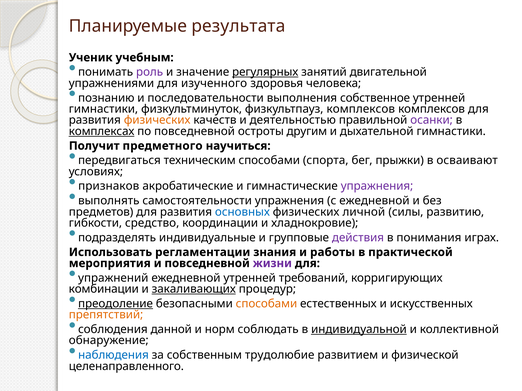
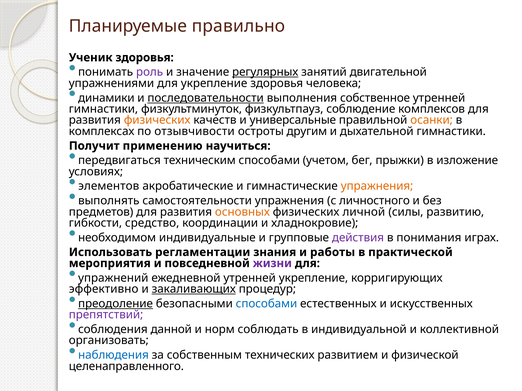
результата: результата -> правильно
Ученик учебным: учебным -> здоровья
для изученного: изученного -> укрепление
познанию: познанию -> динамики
последовательности underline: none -> present
физкультпауз комплексов: комплексов -> соблюдение
деятельностью: деятельностью -> универсальные
осанки colour: purple -> orange
комплексах underline: present -> none
по повседневной: повседневной -> отзывчивости
предметного: предметного -> применению
спорта: спорта -> учетом
осваивают: осваивают -> изложение
признаков: признаков -> элементов
упражнения at (377, 186) colour: purple -> orange
с ежедневной: ежедневной -> личностного
основных colour: blue -> orange
подразделять: подразделять -> необходимом
утренней требований: требований -> укрепление
комбинации: комбинации -> эффективно
способами at (266, 304) colour: orange -> blue
препятствий colour: orange -> purple
индивидуальной underline: present -> none
обнаружение: обнаружение -> организовать
трудолюбие: трудолюбие -> технических
